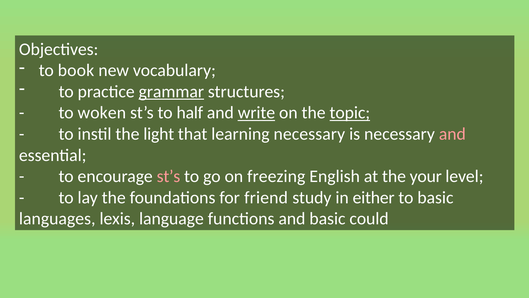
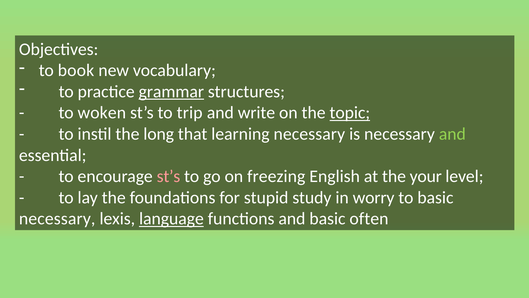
half: half -> trip
write underline: present -> none
light: light -> long
and at (452, 134) colour: pink -> light green
friend: friend -> stupid
either: either -> worry
languages at (57, 218): languages -> necessary
language underline: none -> present
could: could -> often
